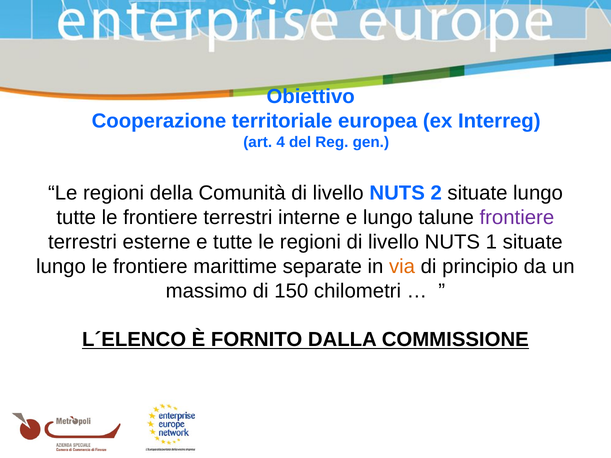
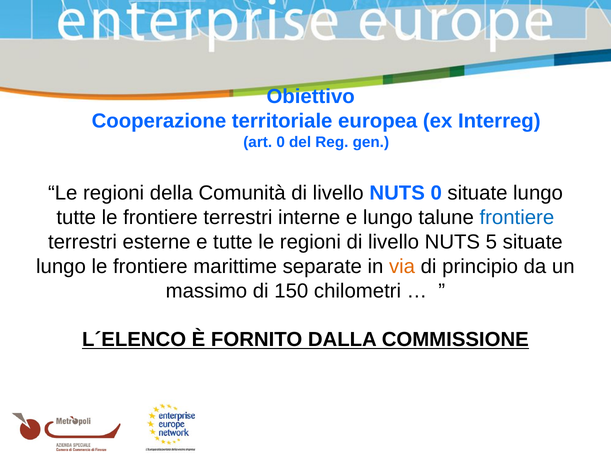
art 4: 4 -> 0
NUTS 2: 2 -> 0
frontiere at (517, 218) colour: purple -> blue
1: 1 -> 5
